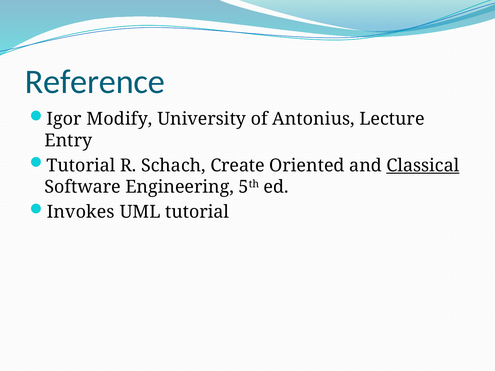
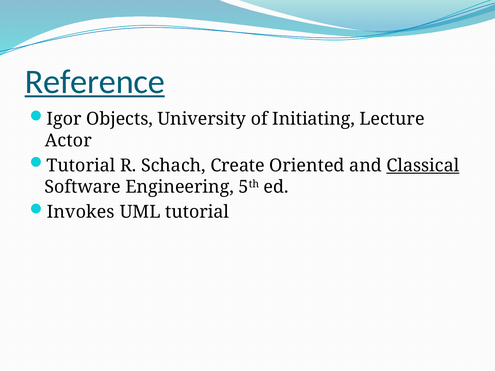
Reference underline: none -> present
Modify: Modify -> Objects
Antonius: Antonius -> Initiating
Entry: Entry -> Actor
